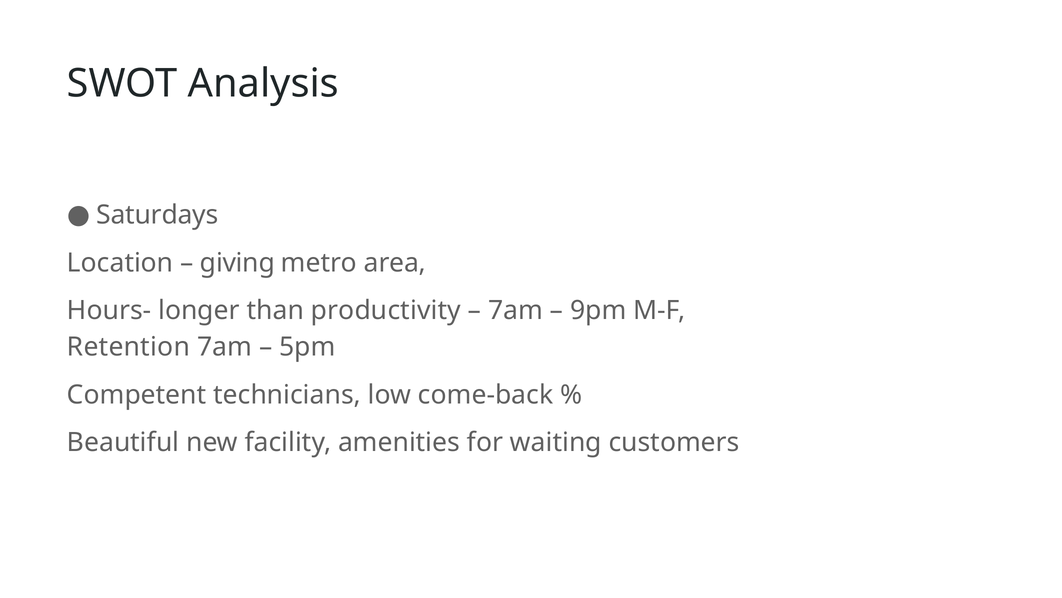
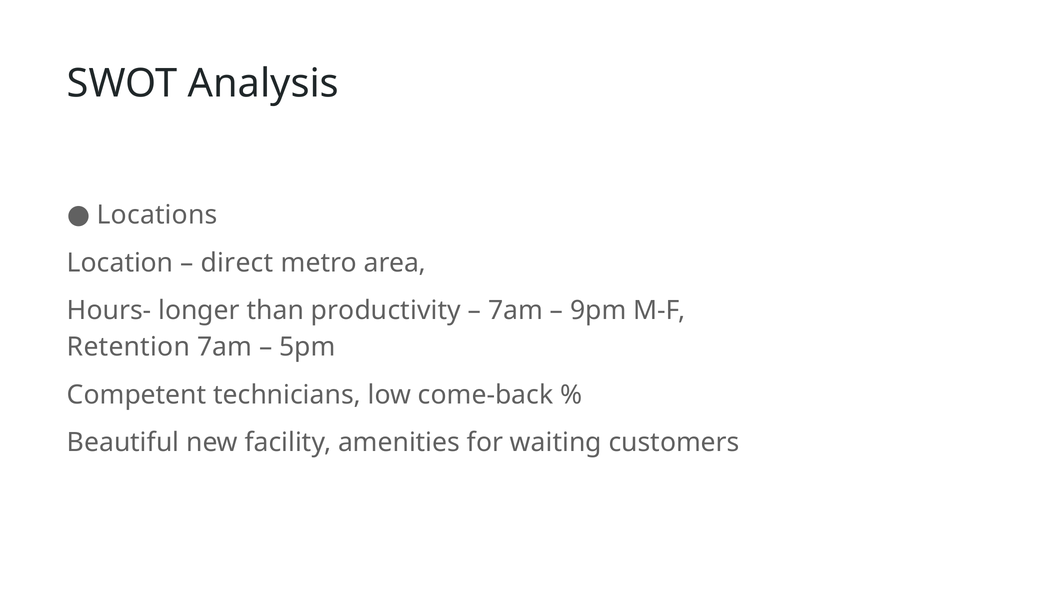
Saturdays: Saturdays -> Locations
giving: giving -> direct
